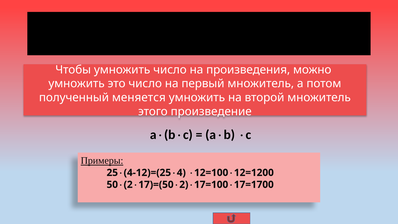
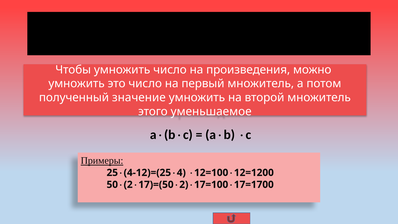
меняется: меняется -> значение
произведение: произведение -> уменьшаемое
